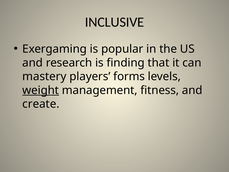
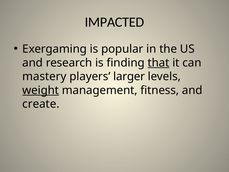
INCLUSIVE: INCLUSIVE -> IMPACTED
that underline: none -> present
forms: forms -> larger
